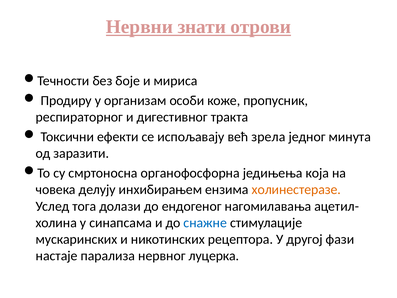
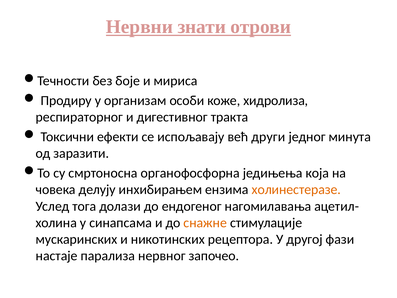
пропусник: пропусник -> хидролиза
зрела: зрела -> други
снажне colour: blue -> orange
луцерка: луцерка -> започео
